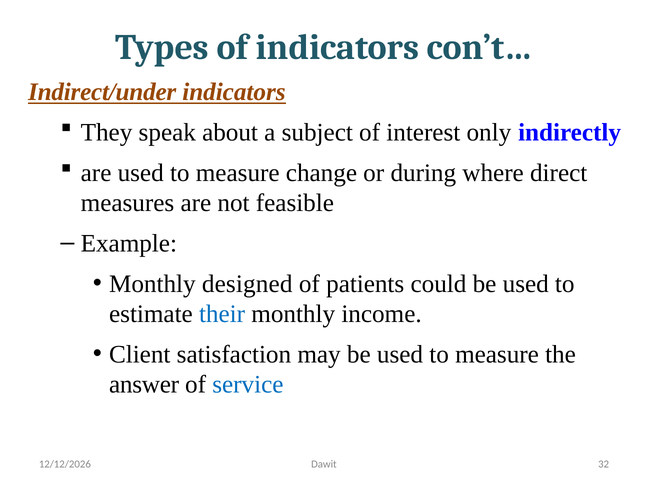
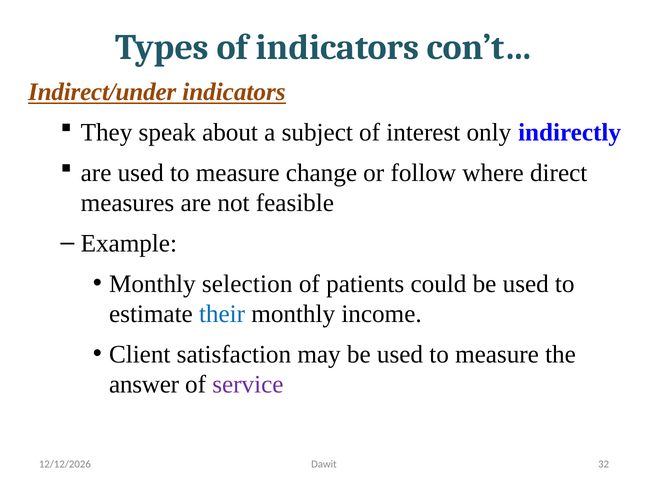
during: during -> follow
designed: designed -> selection
service colour: blue -> purple
